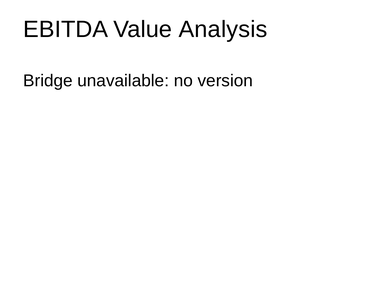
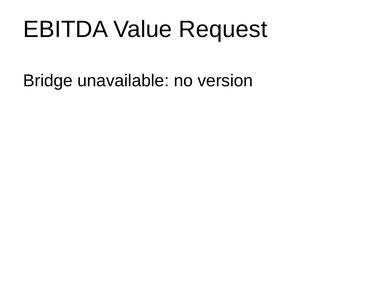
Analysis: Analysis -> Request
